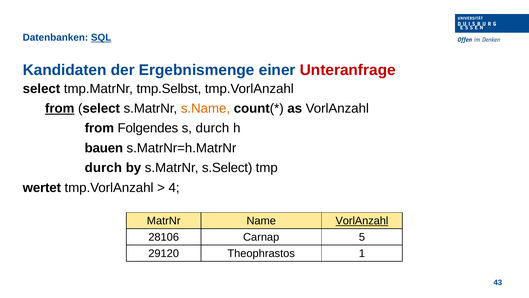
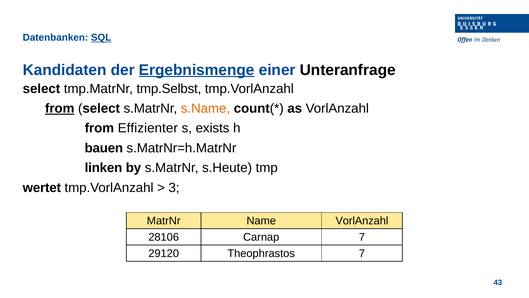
Ergebnismenge underline: none -> present
Unteranfrage colour: red -> black
Folgendes: Folgendes -> Effizienter
s durch: durch -> exists
durch at (103, 168): durch -> linken
s.Select: s.Select -> s.Heute
4: 4 -> 3
VorlAnzahl at (362, 220) underline: present -> none
Carnap 5: 5 -> 7
Theophrastos 1: 1 -> 7
